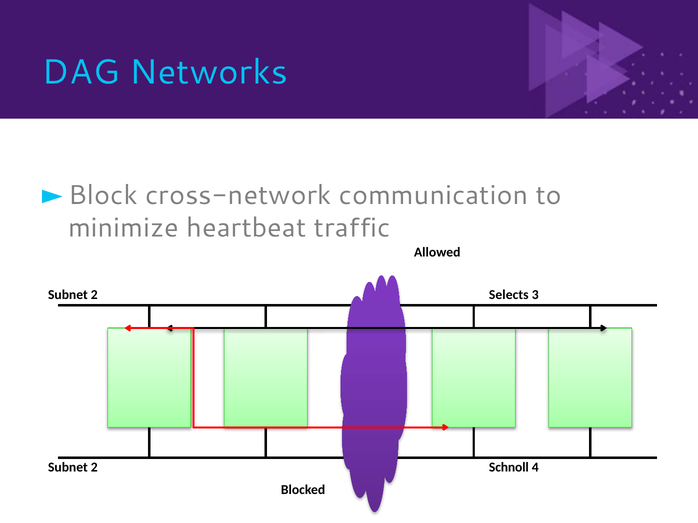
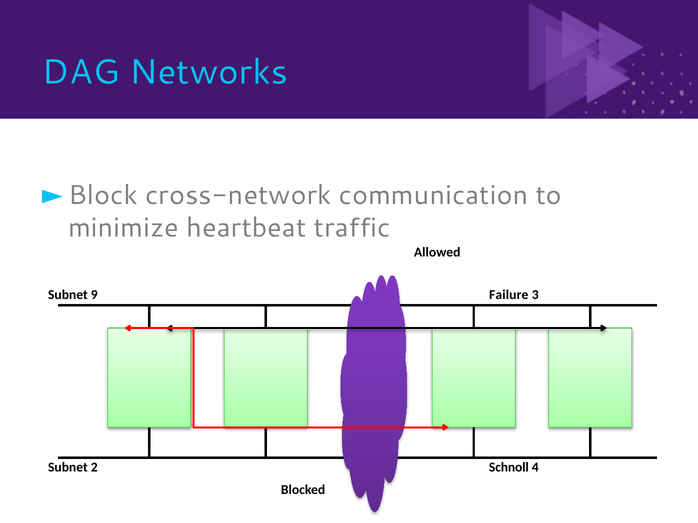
2 at (94, 295): 2 -> 9
Selects: Selects -> Failure
